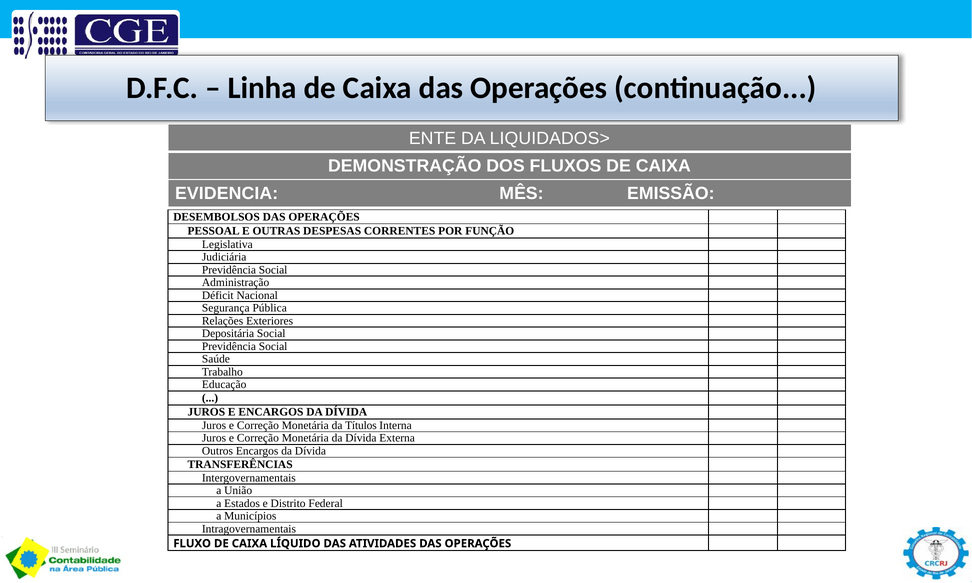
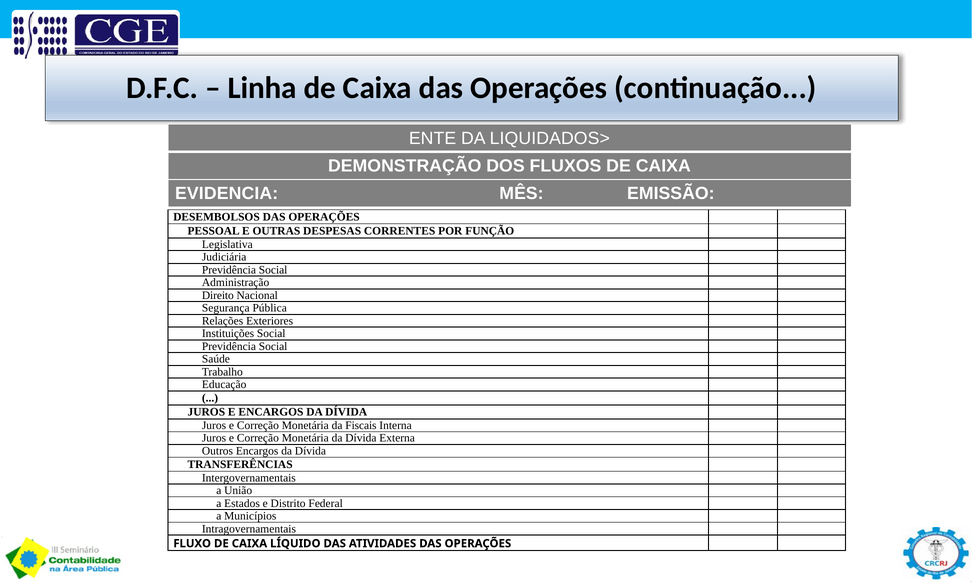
Déficit: Déficit -> Direito
Depositária: Depositária -> Instituições
Títulos: Títulos -> Fiscais
